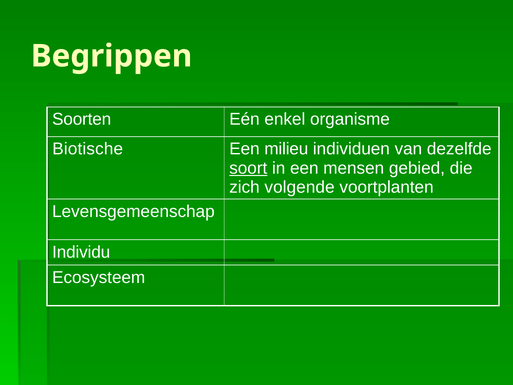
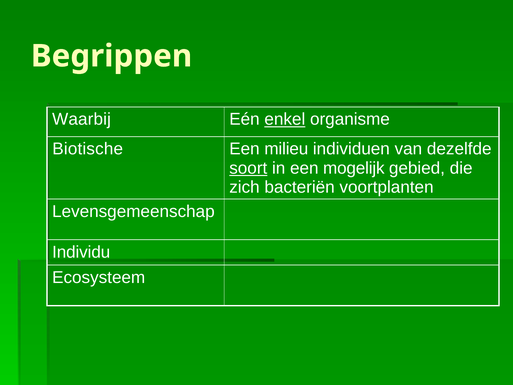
Soorten: Soorten -> Waarbij
enkel underline: none -> present
mensen: mensen -> mogelijk
volgende: volgende -> bacteriën
